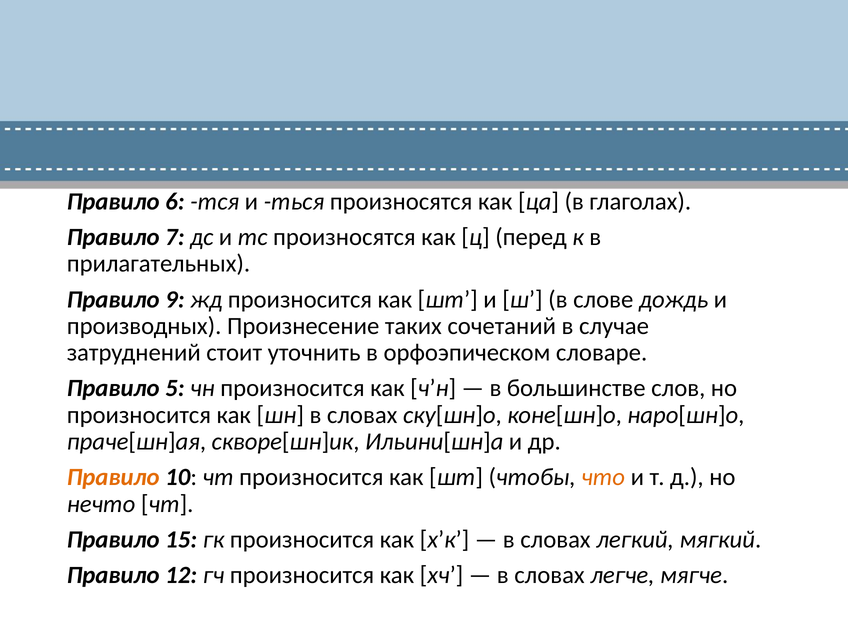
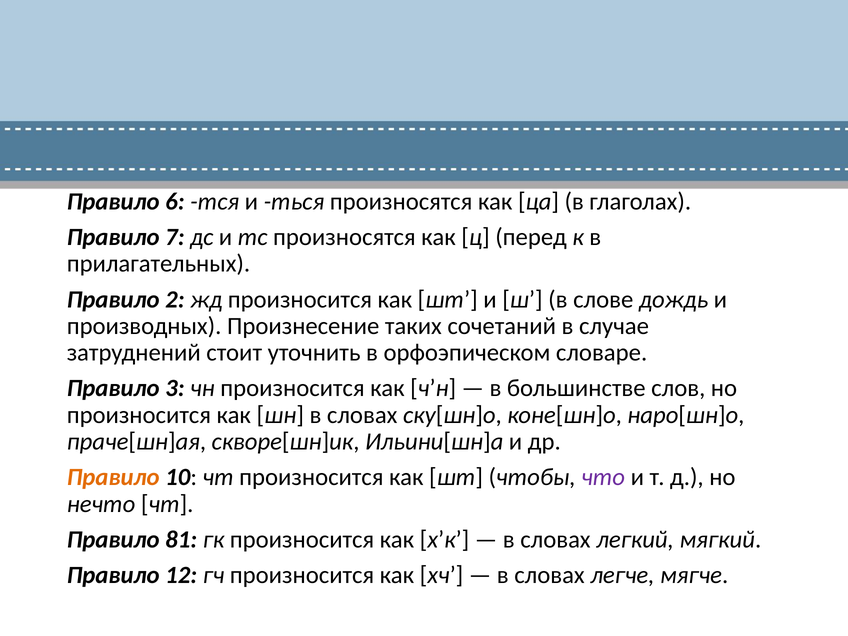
9: 9 -> 2
5: 5 -> 3
что colour: orange -> purple
15: 15 -> 81
